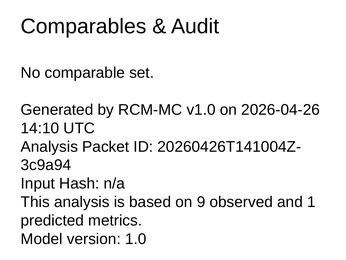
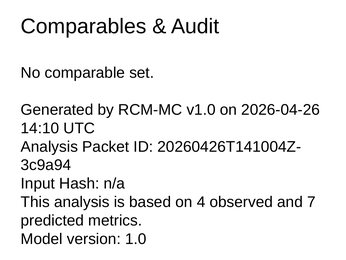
9: 9 -> 4
1: 1 -> 7
